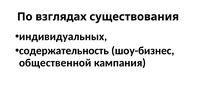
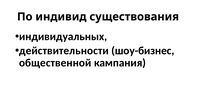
взглядах: взглядах -> индивид
содержательность: содержательность -> действительности
